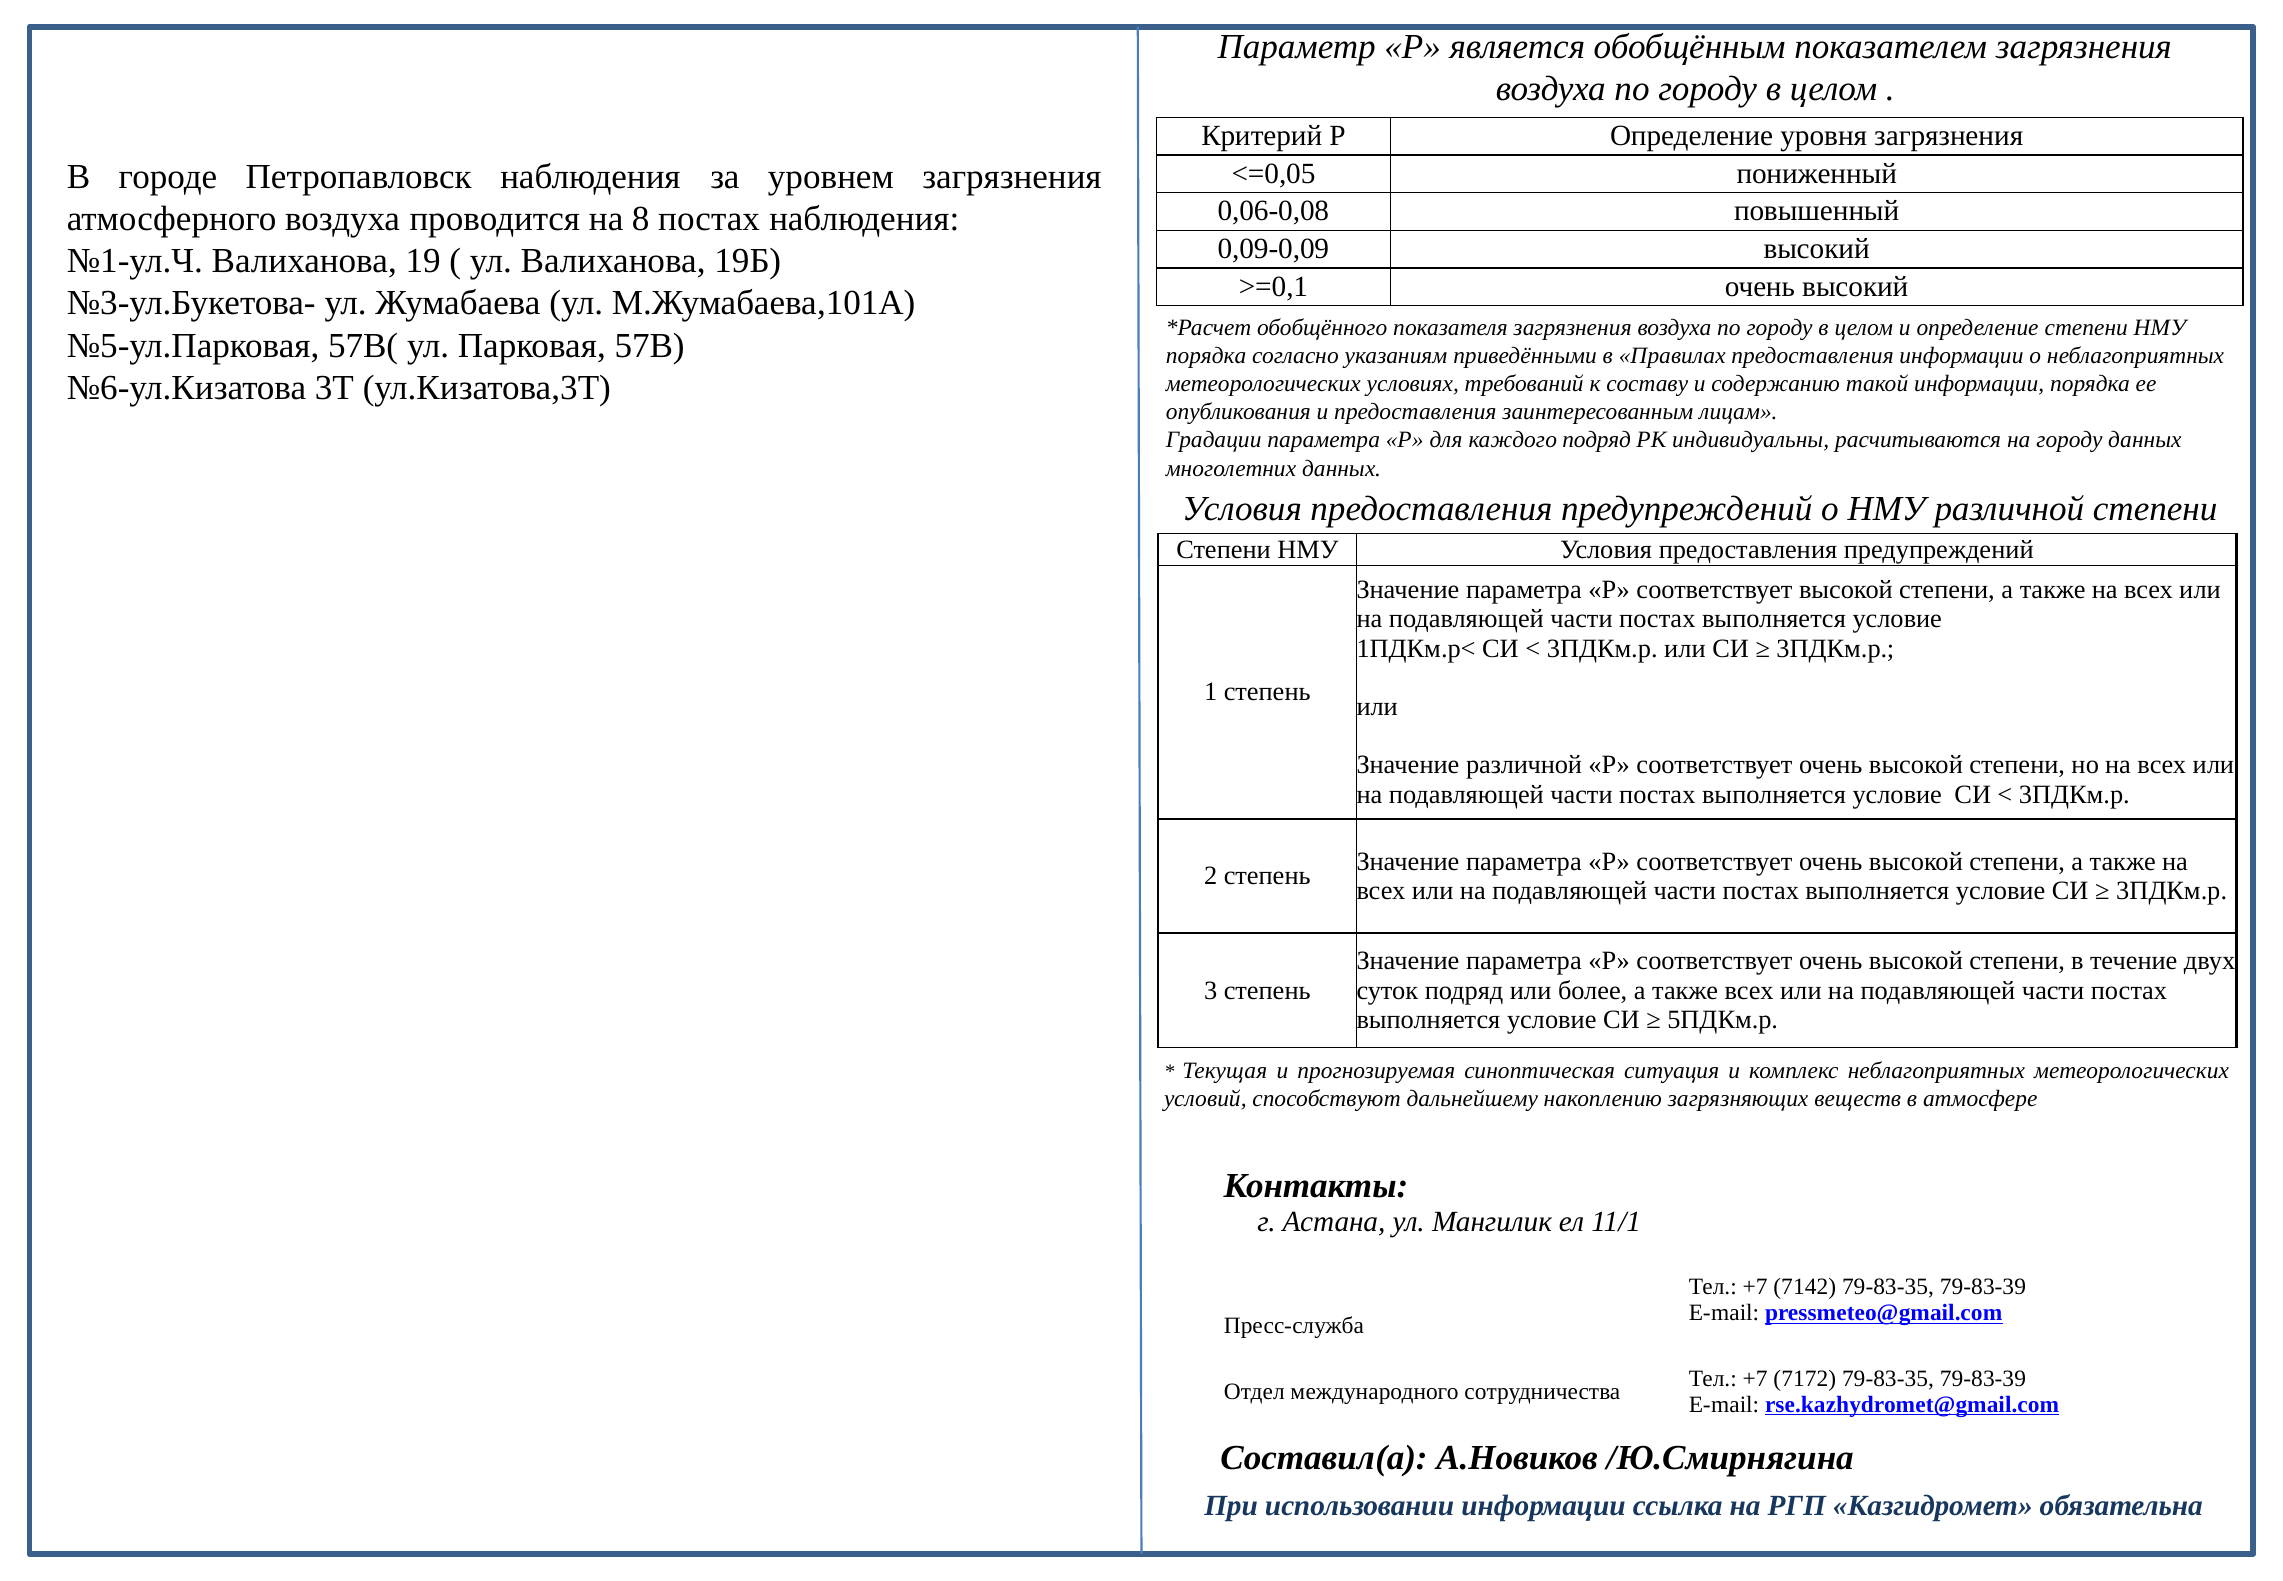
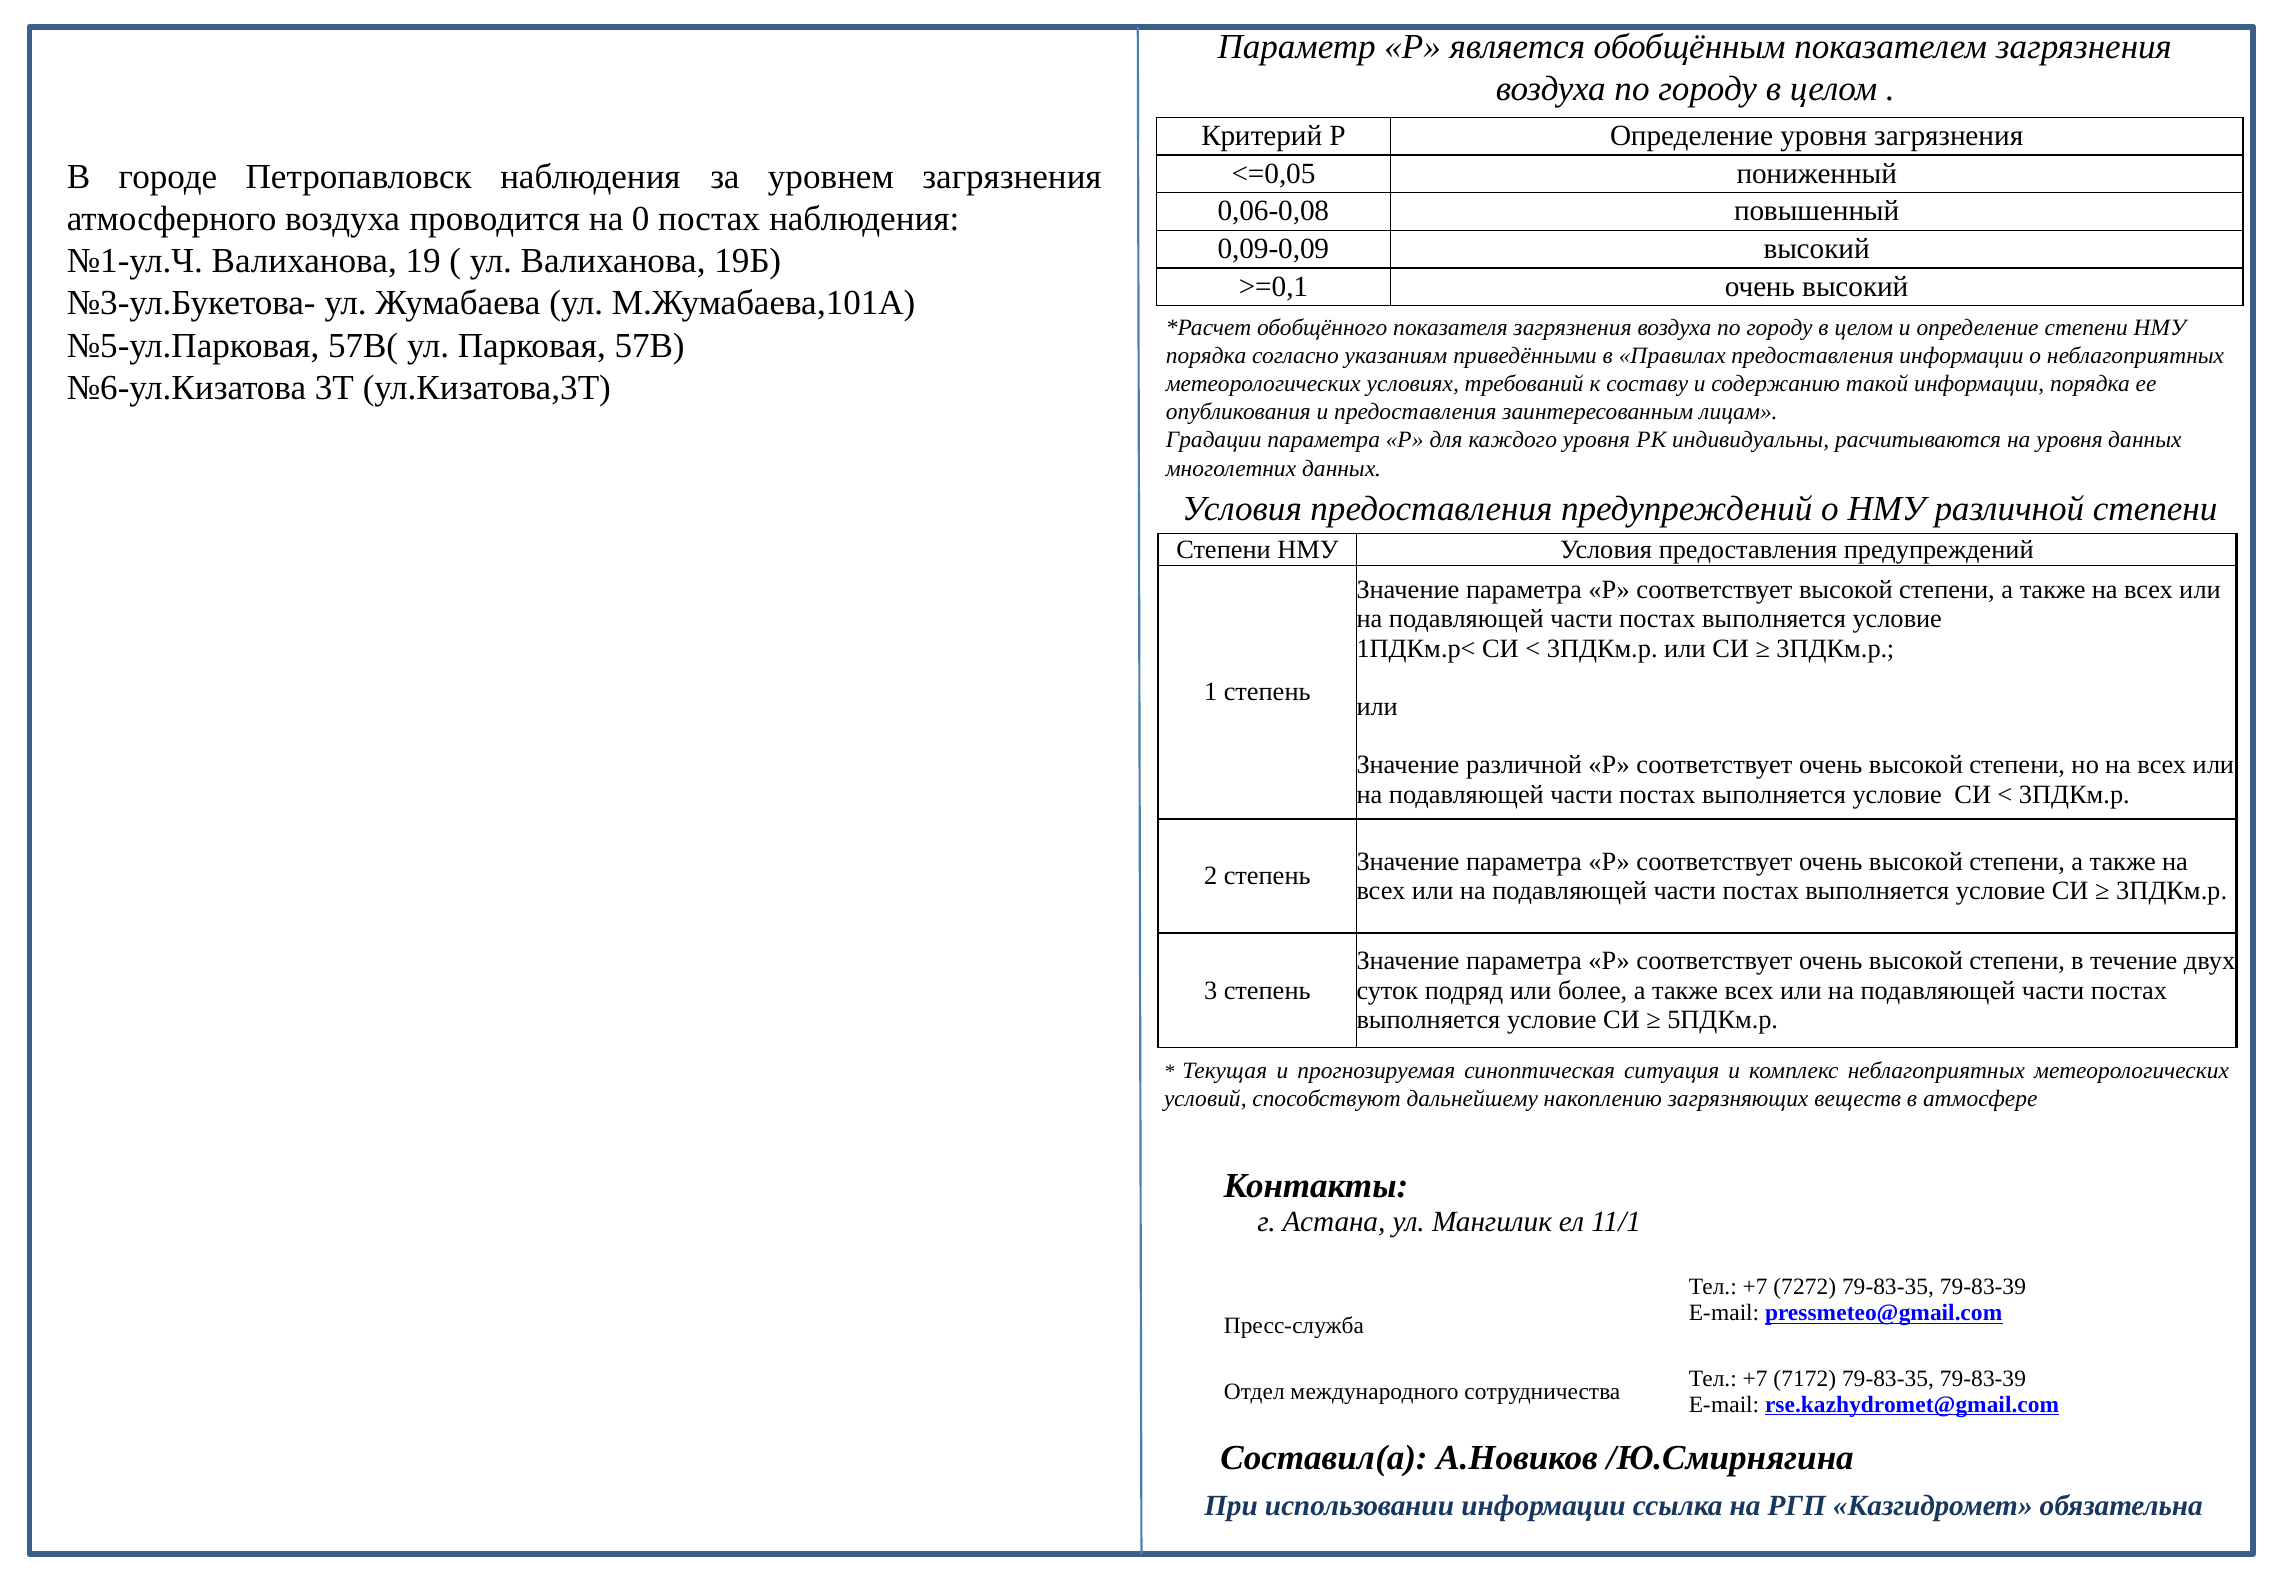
8: 8 -> 0
каждого подряд: подряд -> уровня
на городу: городу -> уровня
7142: 7142 -> 7272
